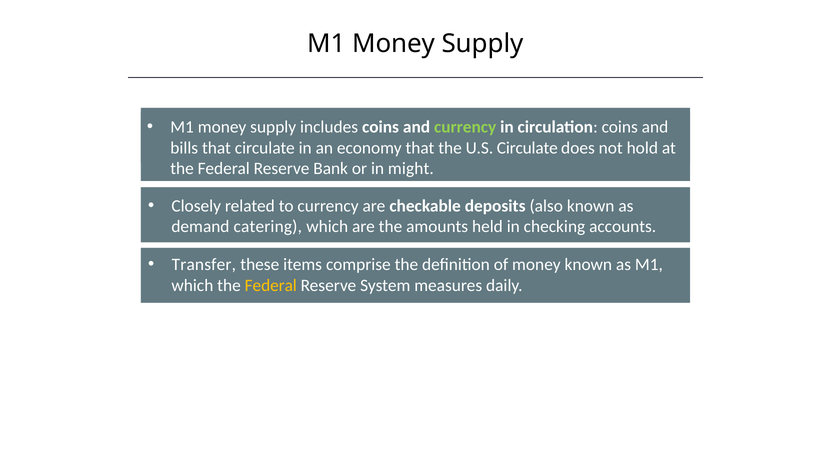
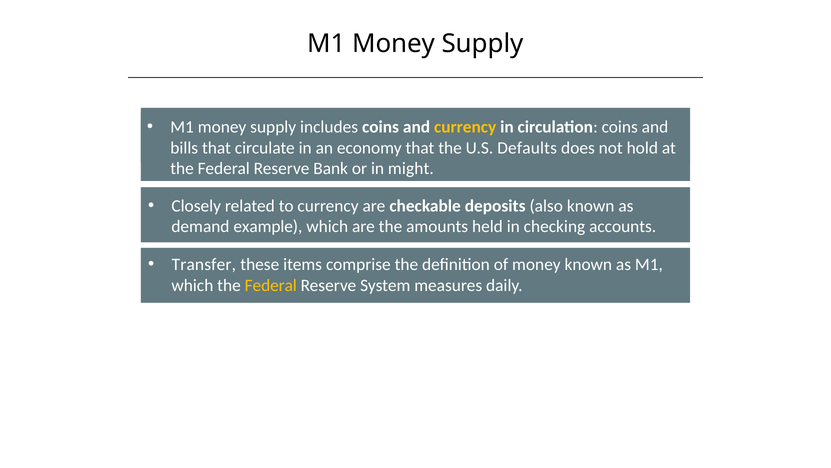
currency at (465, 127) colour: light green -> yellow
U.S Circulate: Circulate -> Defaults
catering: catering -> example
